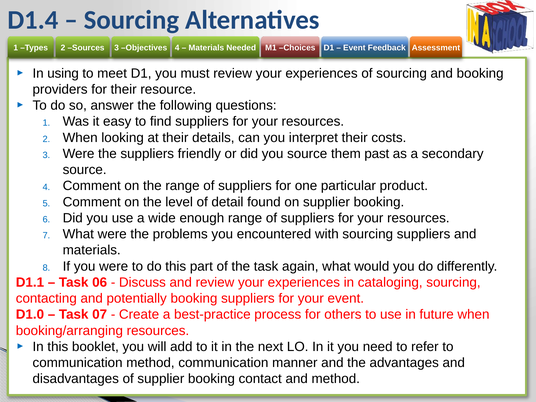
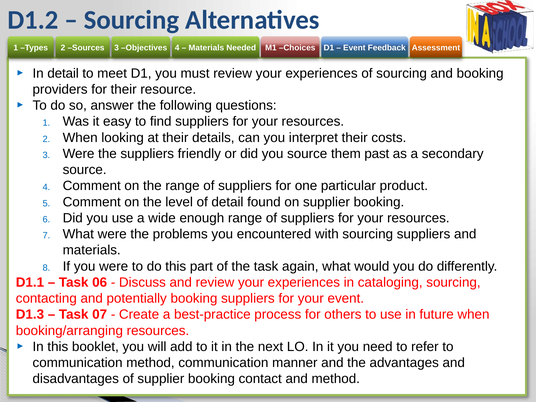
D1.4: D1.4 -> D1.2
In using: using -> detail
D1.0: D1.0 -> D1.3
